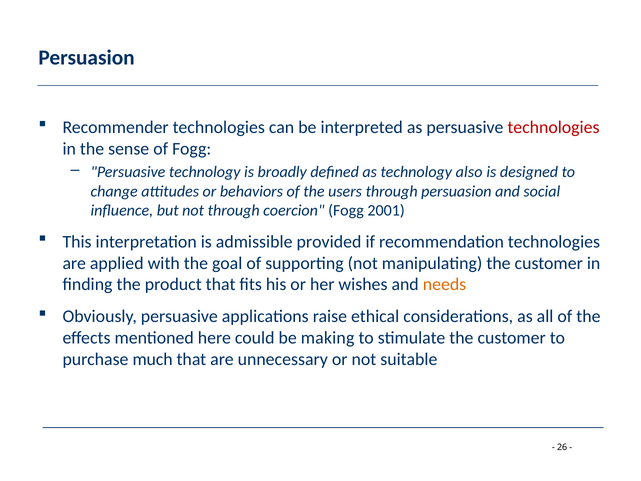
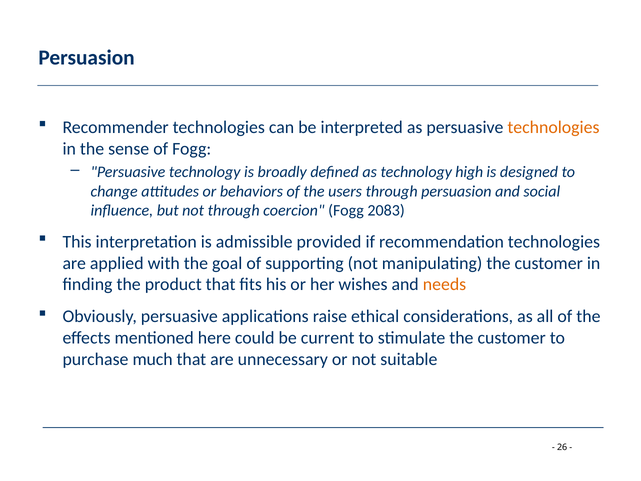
technologies at (553, 127) colour: red -> orange
also: also -> high
2001: 2001 -> 2083
making: making -> current
